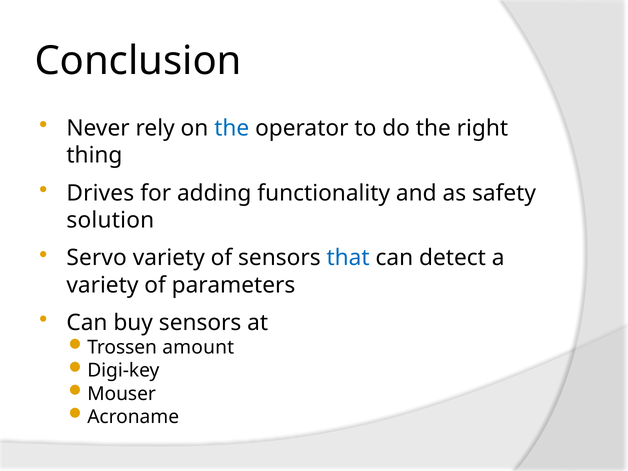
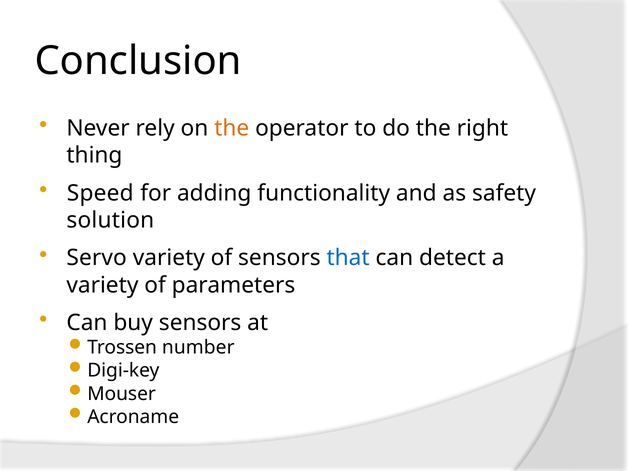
the at (232, 128) colour: blue -> orange
Drives: Drives -> Speed
amount: amount -> number
